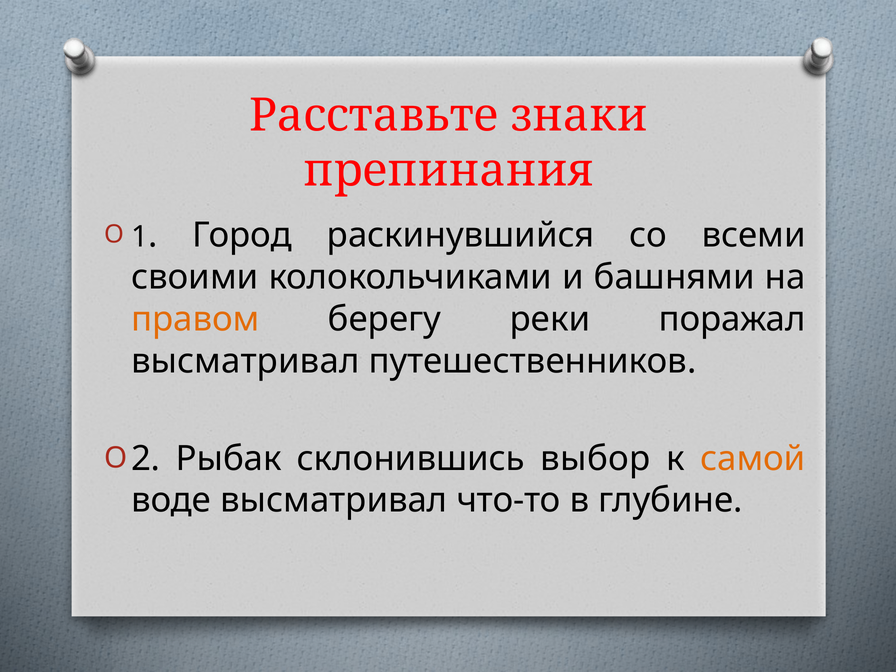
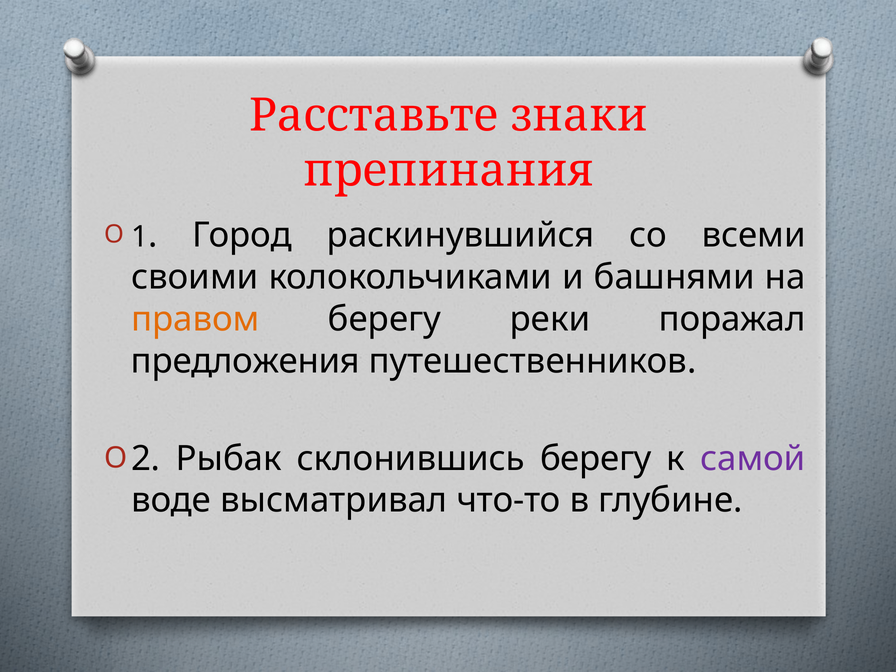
высматривал at (245, 361): высматривал -> предложения
склонившись выбор: выбор -> берегу
самой colour: orange -> purple
